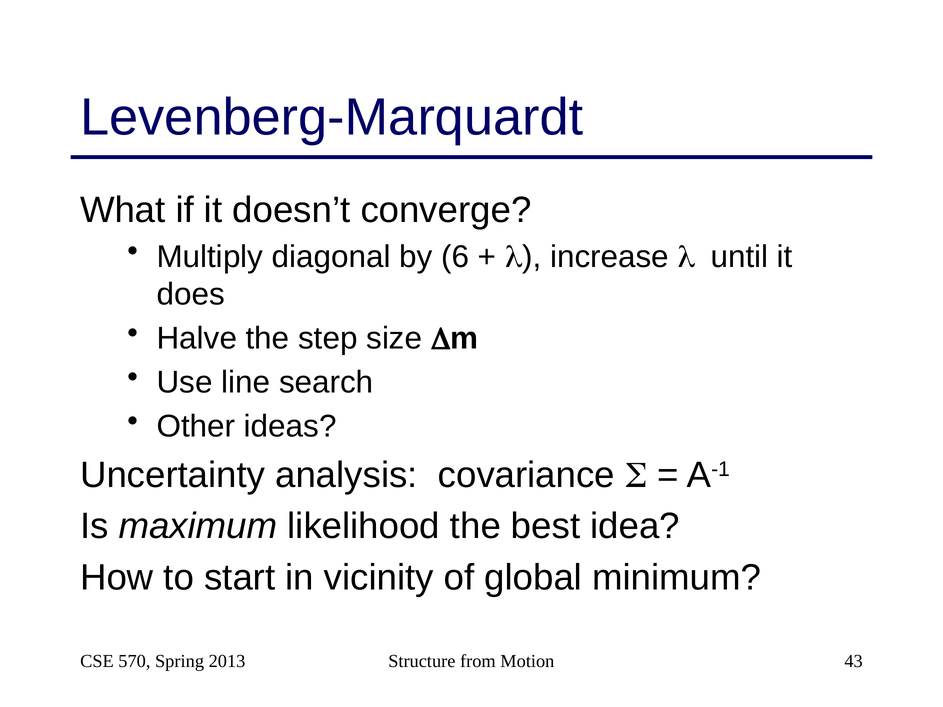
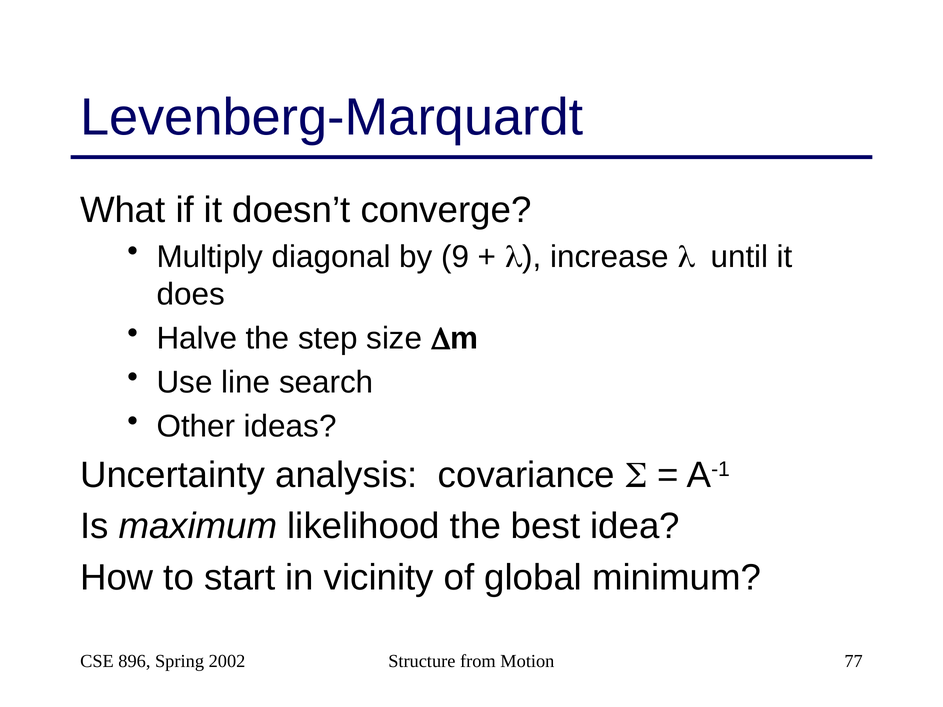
6: 6 -> 9
570: 570 -> 896
2013: 2013 -> 2002
43: 43 -> 77
